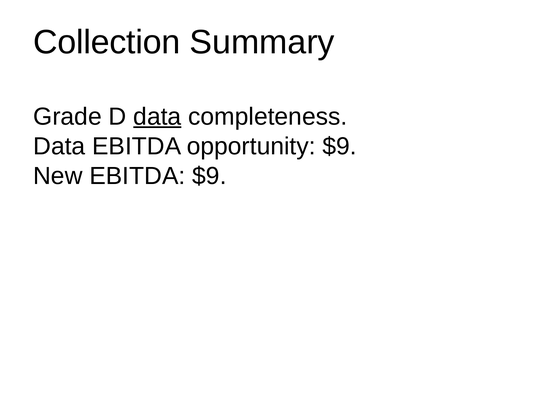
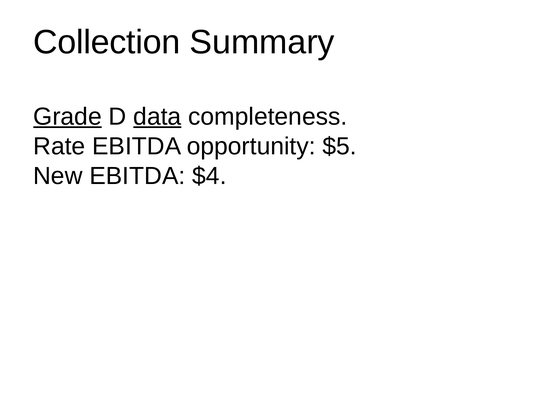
Grade underline: none -> present
Data at (59, 146): Data -> Rate
opportunity $9: $9 -> $5
EBITDA $9: $9 -> $4
